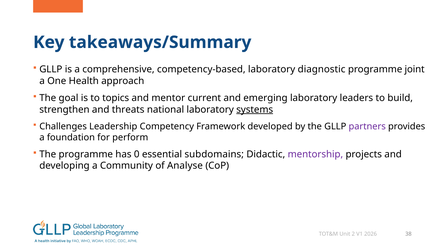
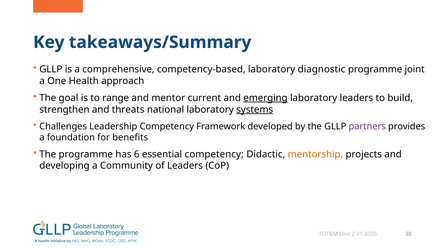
topics: topics -> range
emerging underline: none -> present
perform: perform -> benefits
0: 0 -> 6
essential subdomains: subdomains -> competency
mentorship colour: purple -> orange
of Analyse: Analyse -> Leaders
